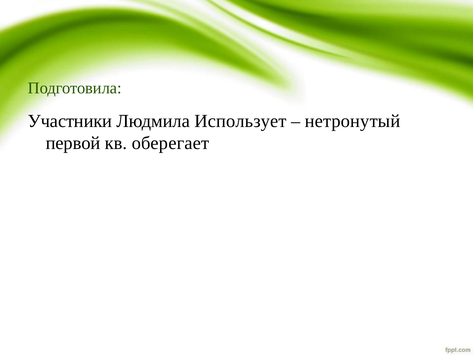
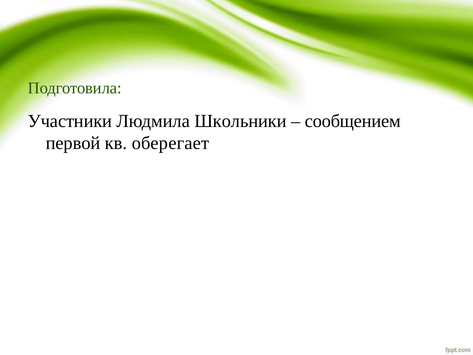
Использует: Использует -> Школьники
нетронутый: нетронутый -> сообщением
